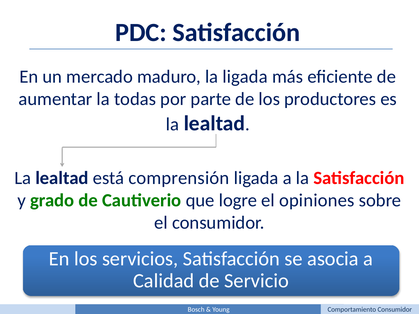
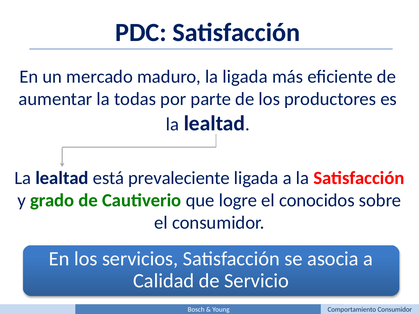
comprensión: comprensión -> prevaleciente
opiniones: opiniones -> conocidos
